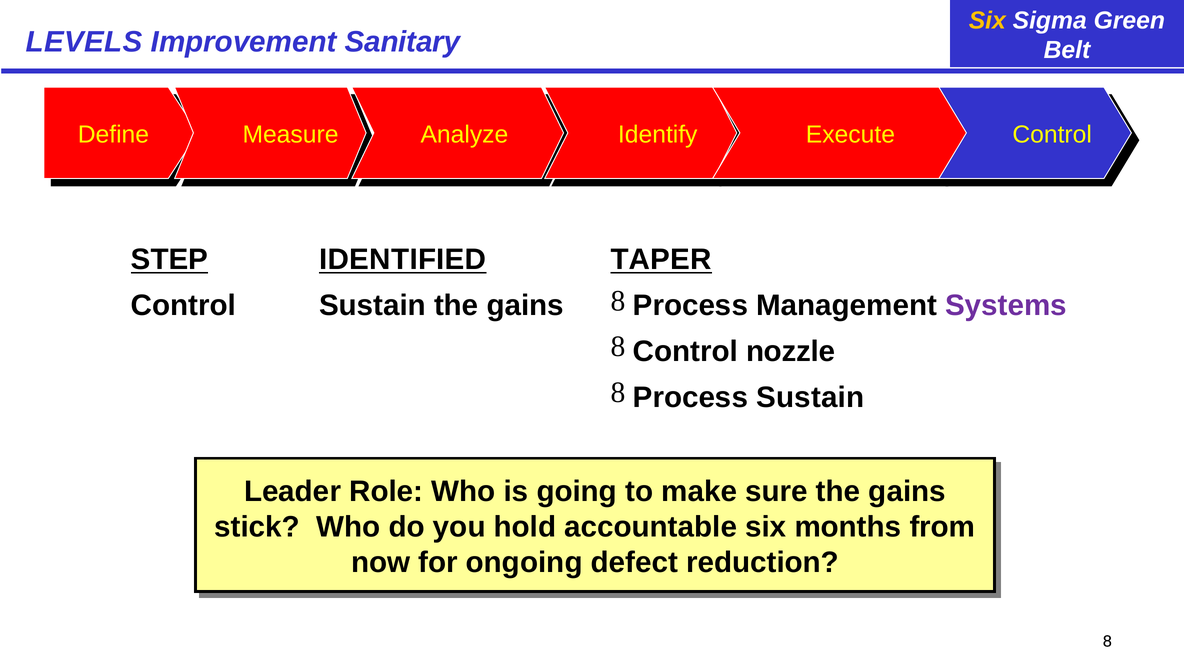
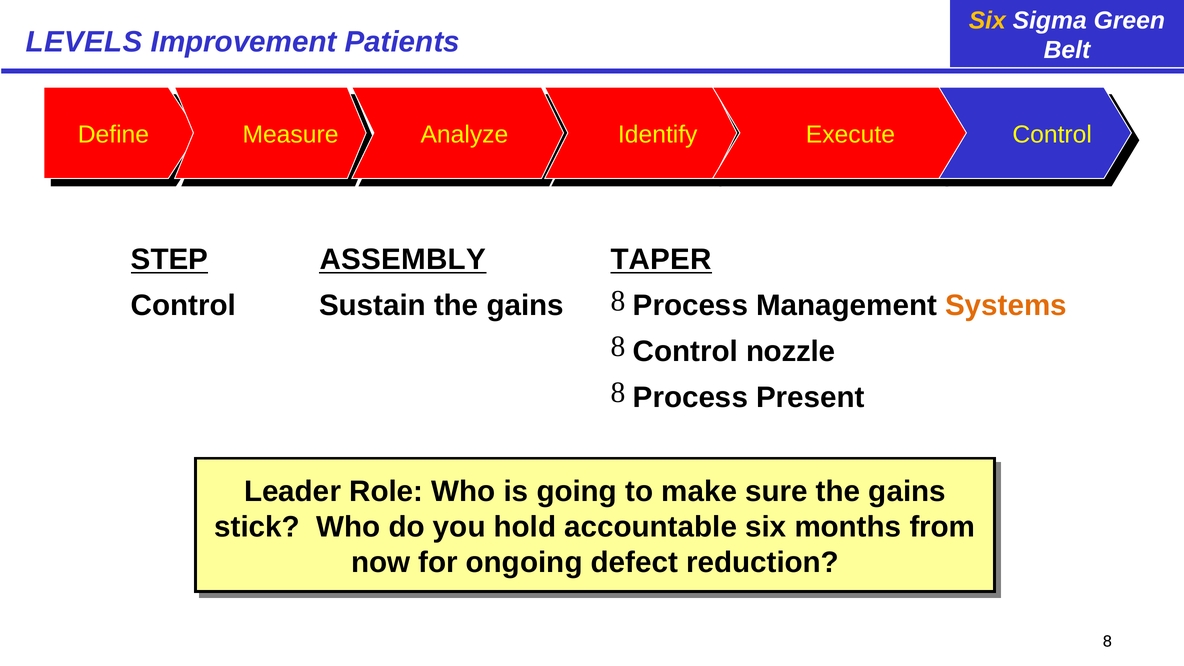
Sanitary: Sanitary -> Patients
IDENTIFIED: IDENTIFIED -> ASSEMBLY
Systems colour: purple -> orange
Sustain at (810, 397): Sustain -> Present
